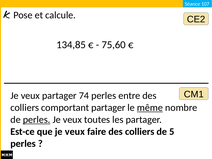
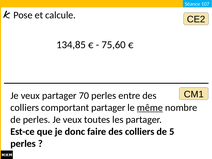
74: 74 -> 70
perles at (37, 120) underline: present -> none
que je veux: veux -> donc
